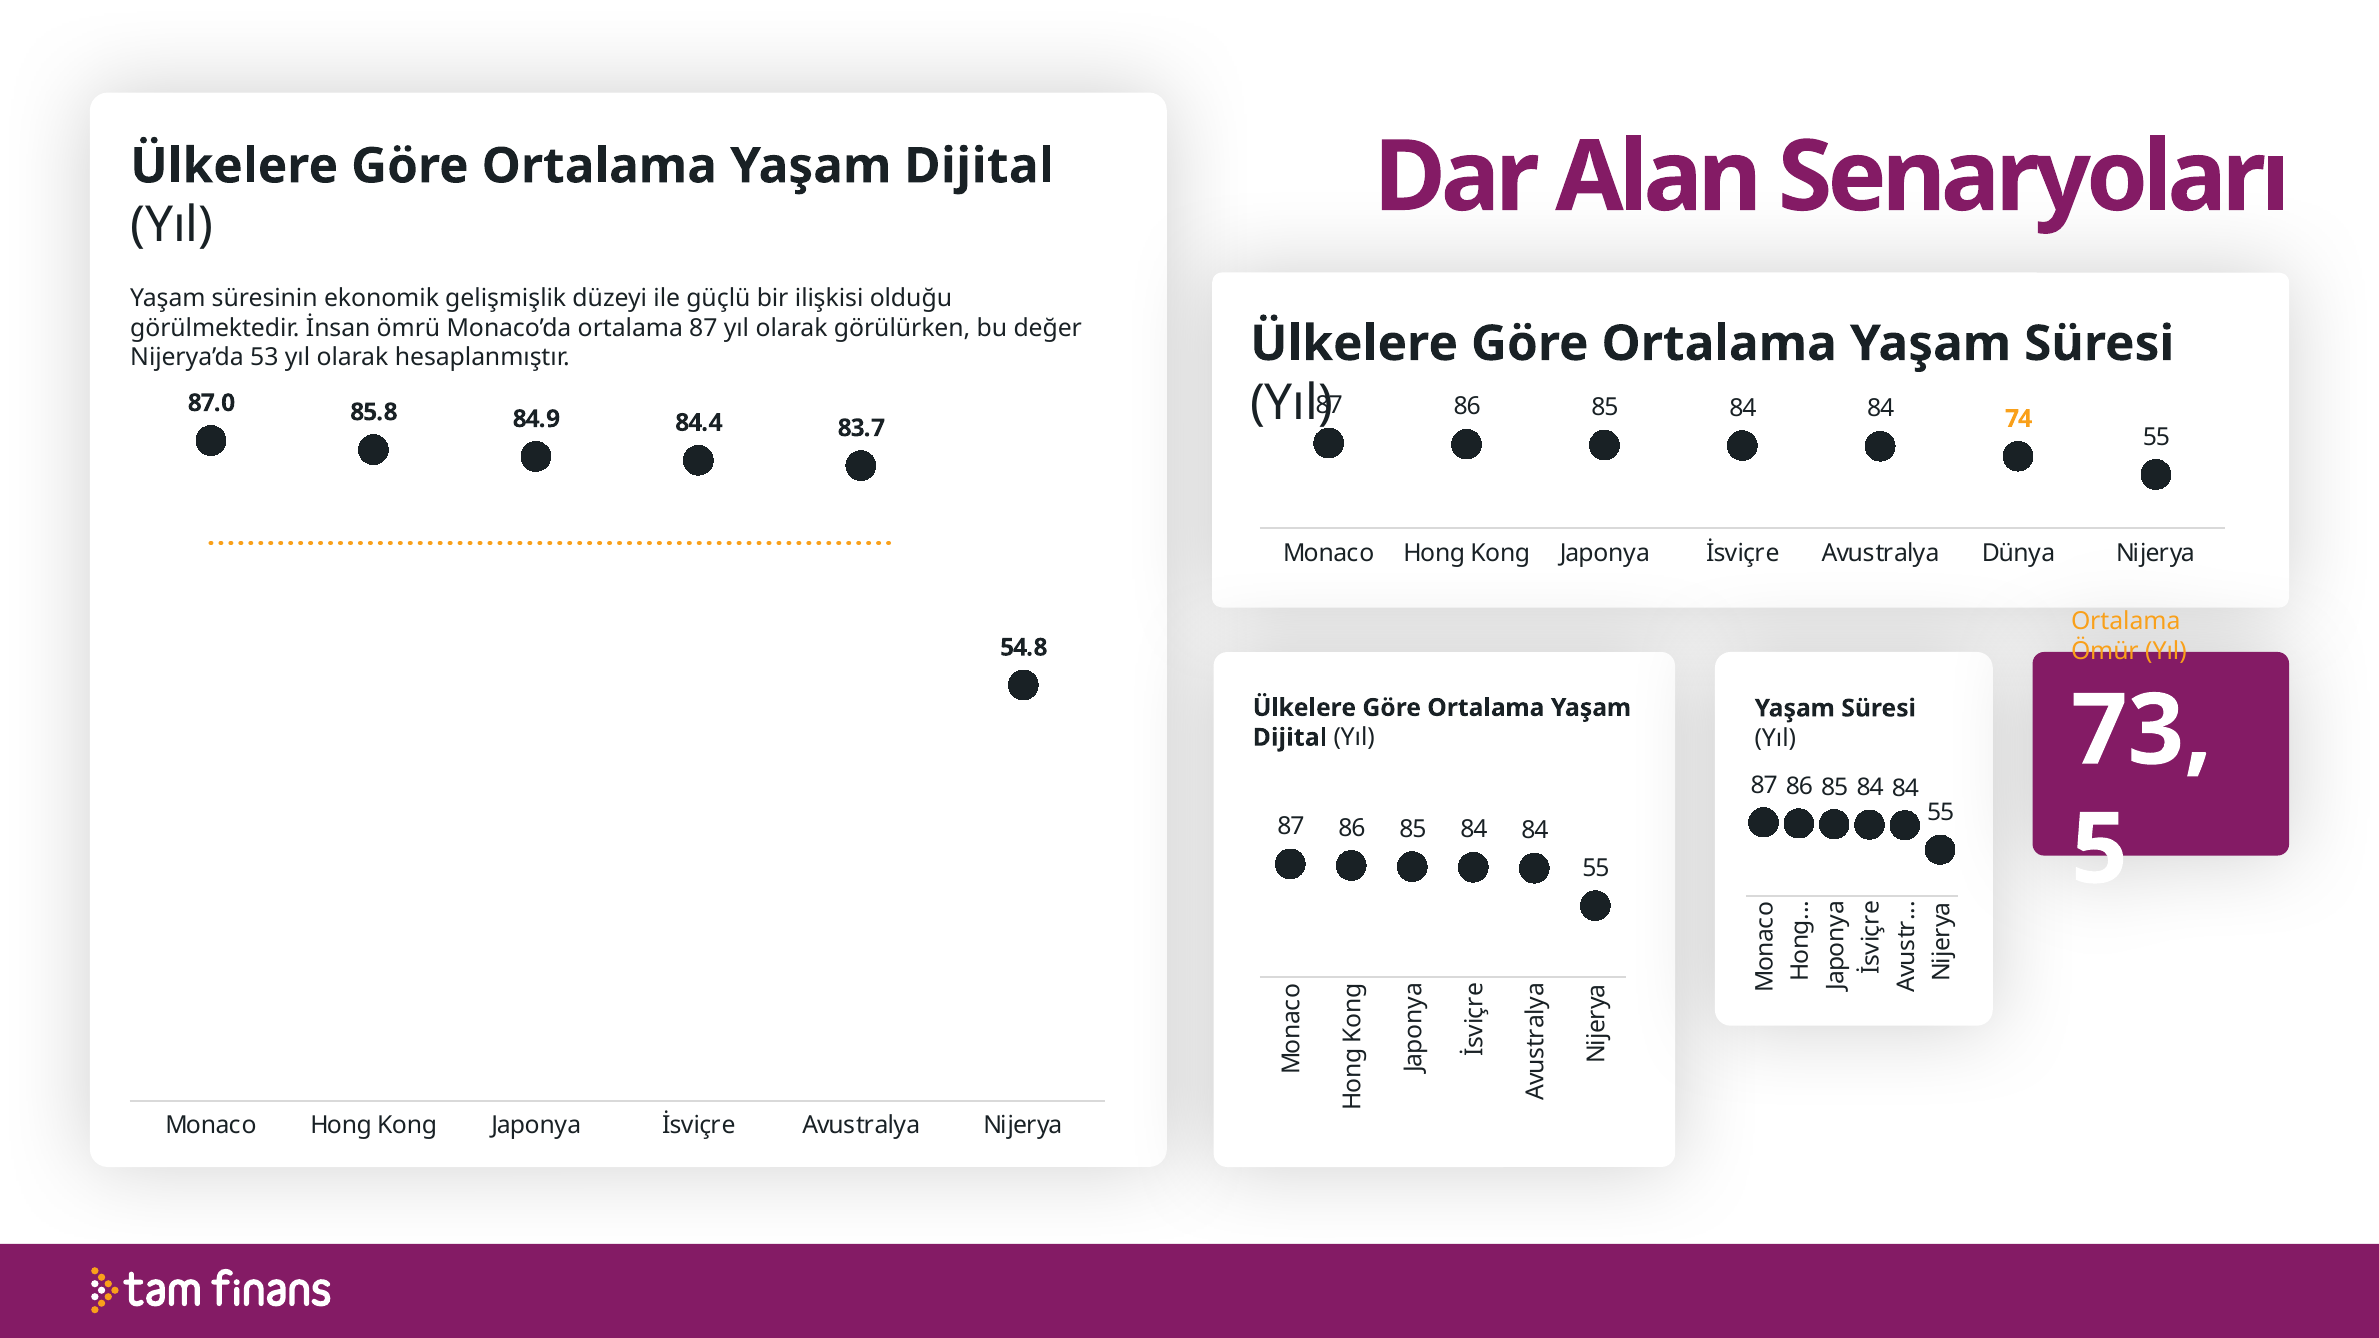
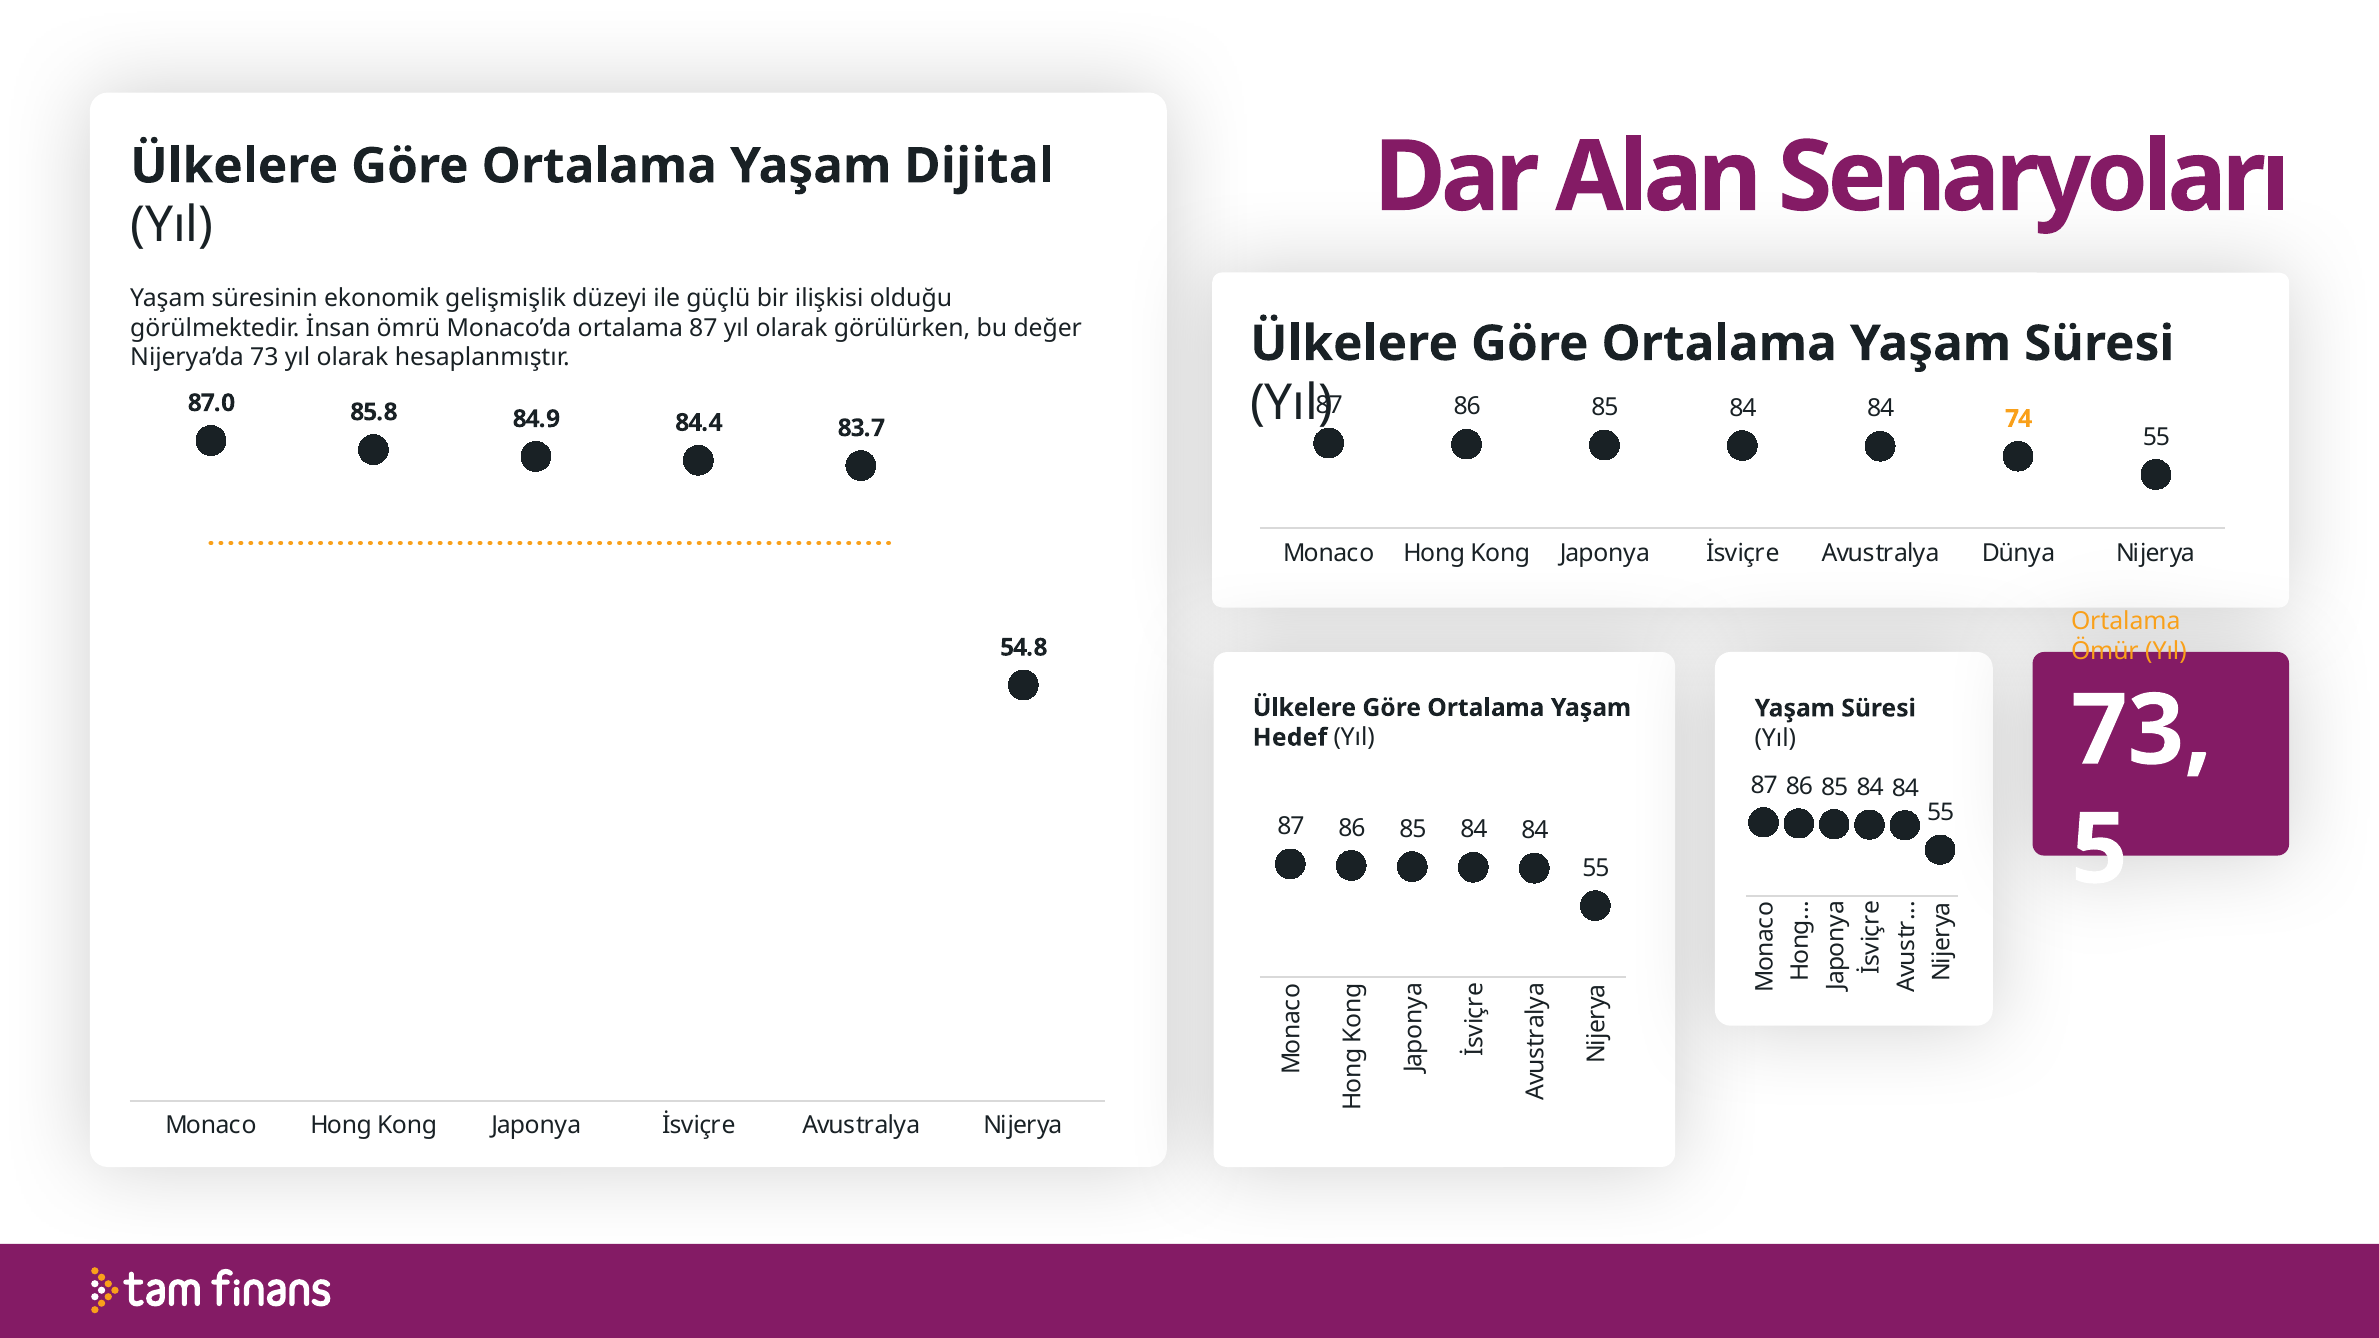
Nijerya’da 53: 53 -> 73
Dijital at (1290, 738): Dijital -> Hedef
